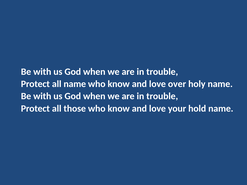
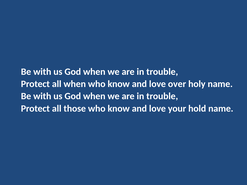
all name: name -> when
